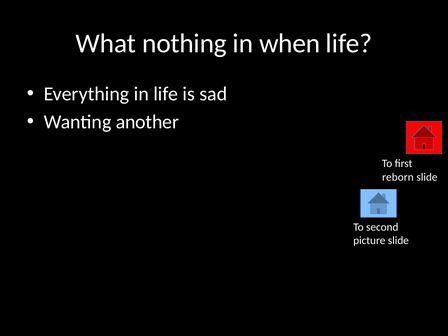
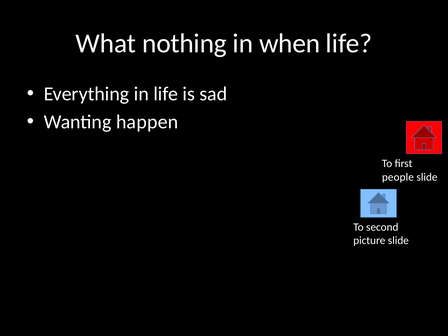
another: another -> happen
reborn: reborn -> people
